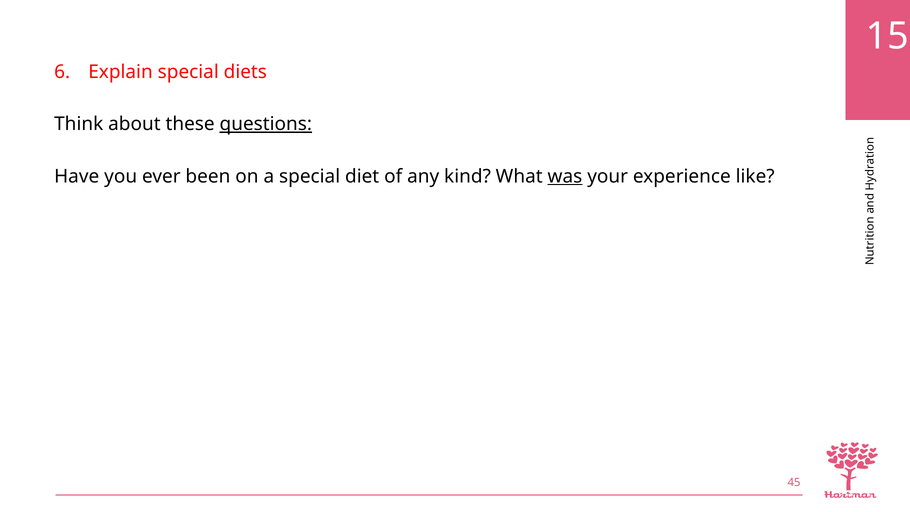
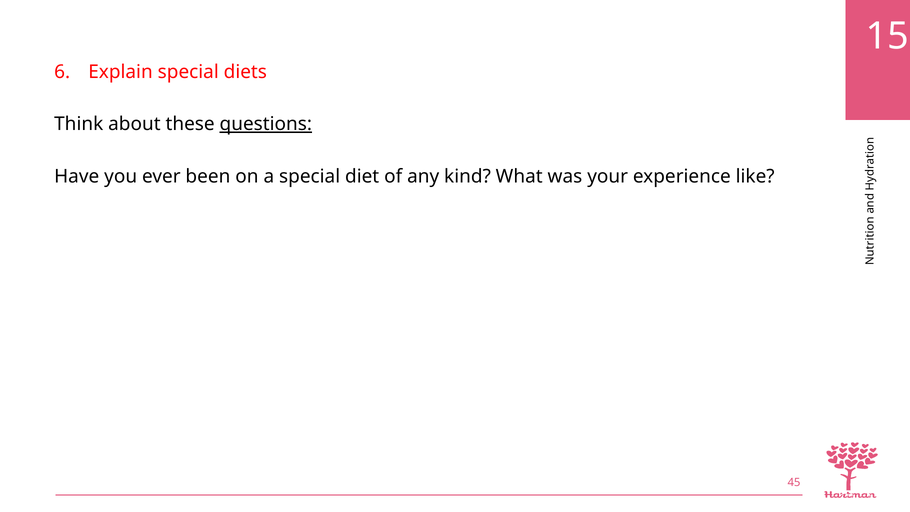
was underline: present -> none
